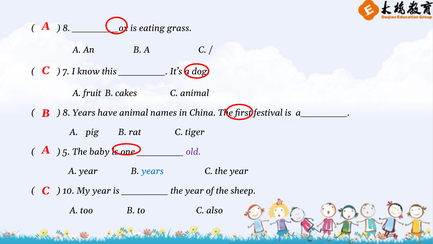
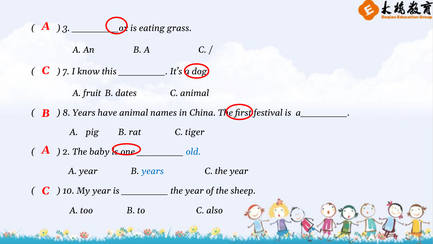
8 at (66, 28): 8 -> 3
cakes: cakes -> dates
5: 5 -> 2
old colour: purple -> blue
